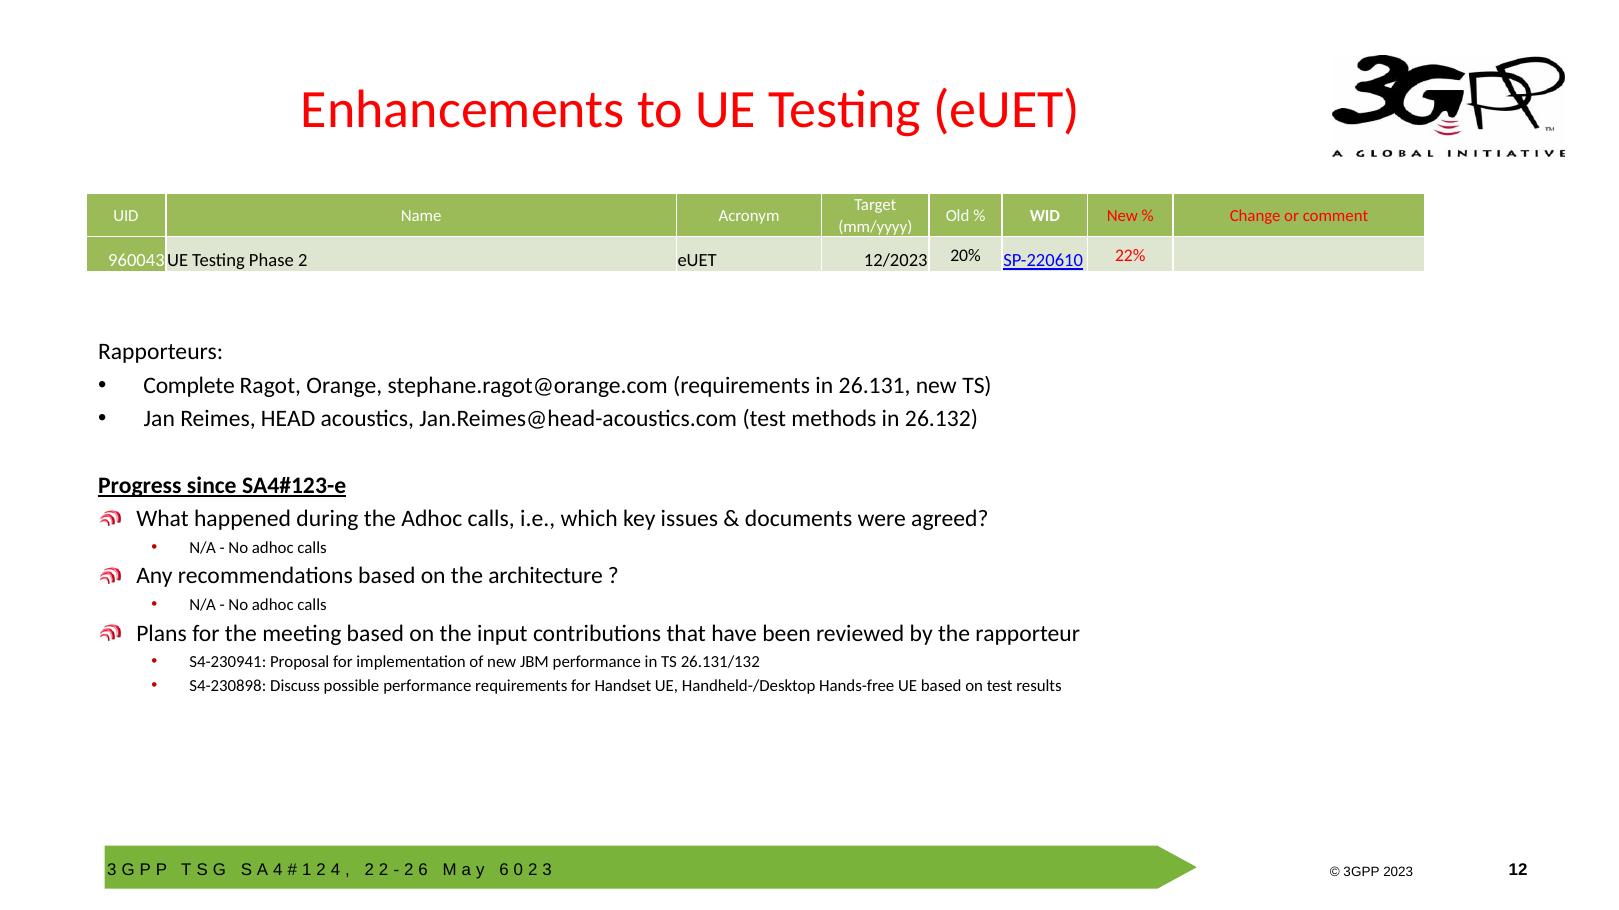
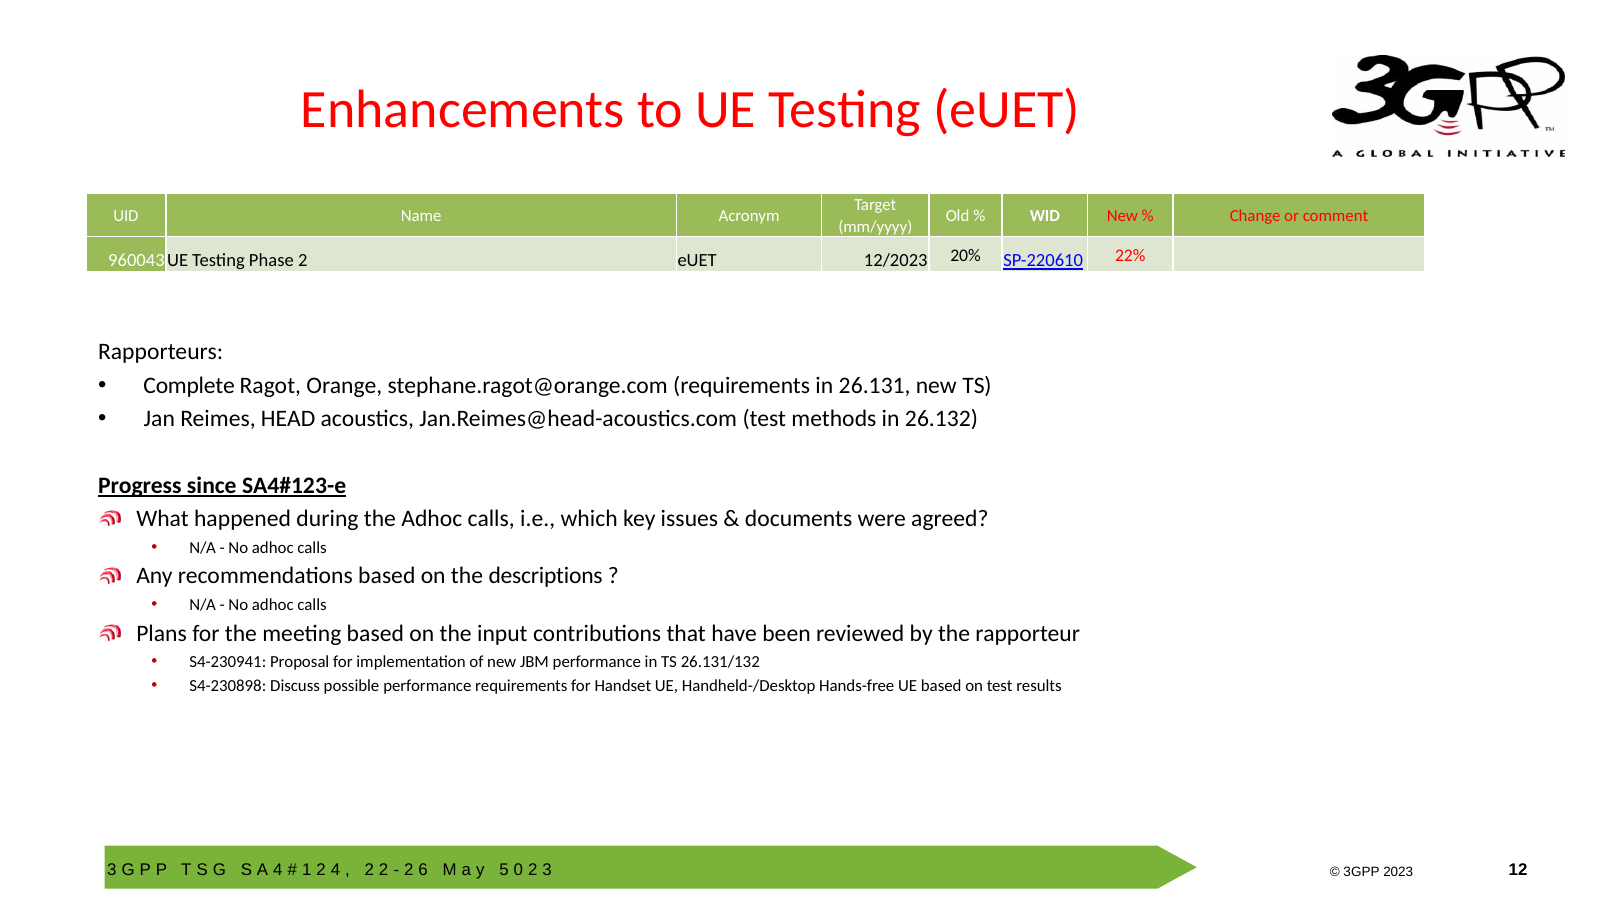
architecture: architecture -> descriptions
6 at (504, 871): 6 -> 5
